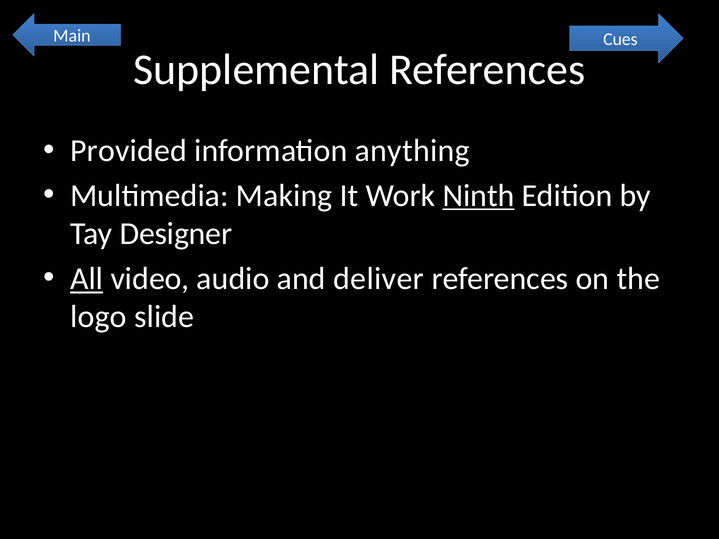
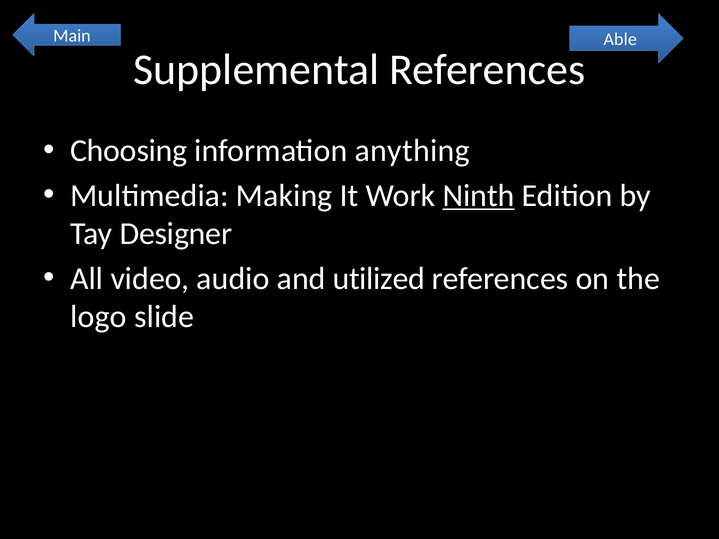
Cues: Cues -> Able
Provided: Provided -> Choosing
All underline: present -> none
deliver: deliver -> utilized
